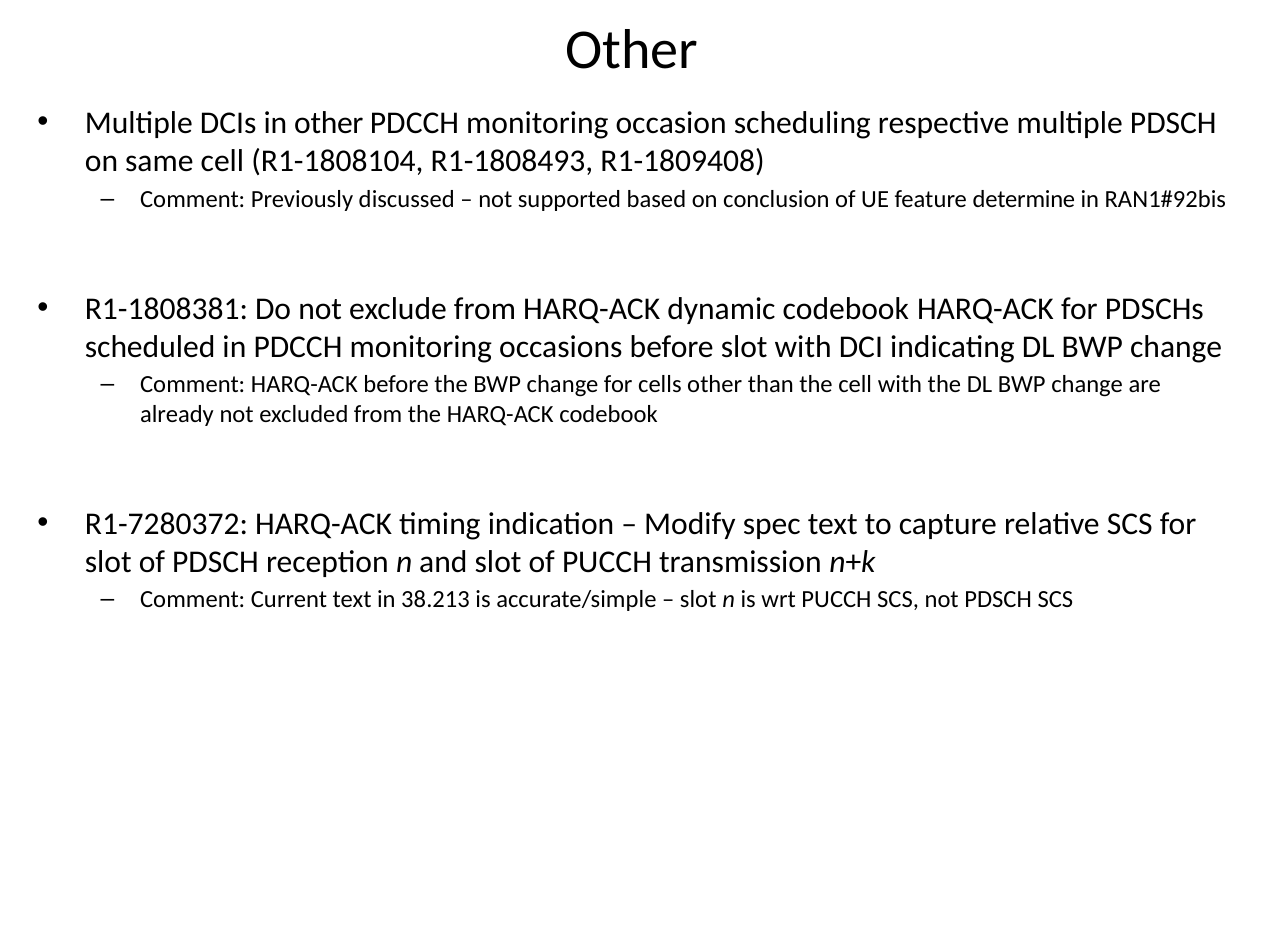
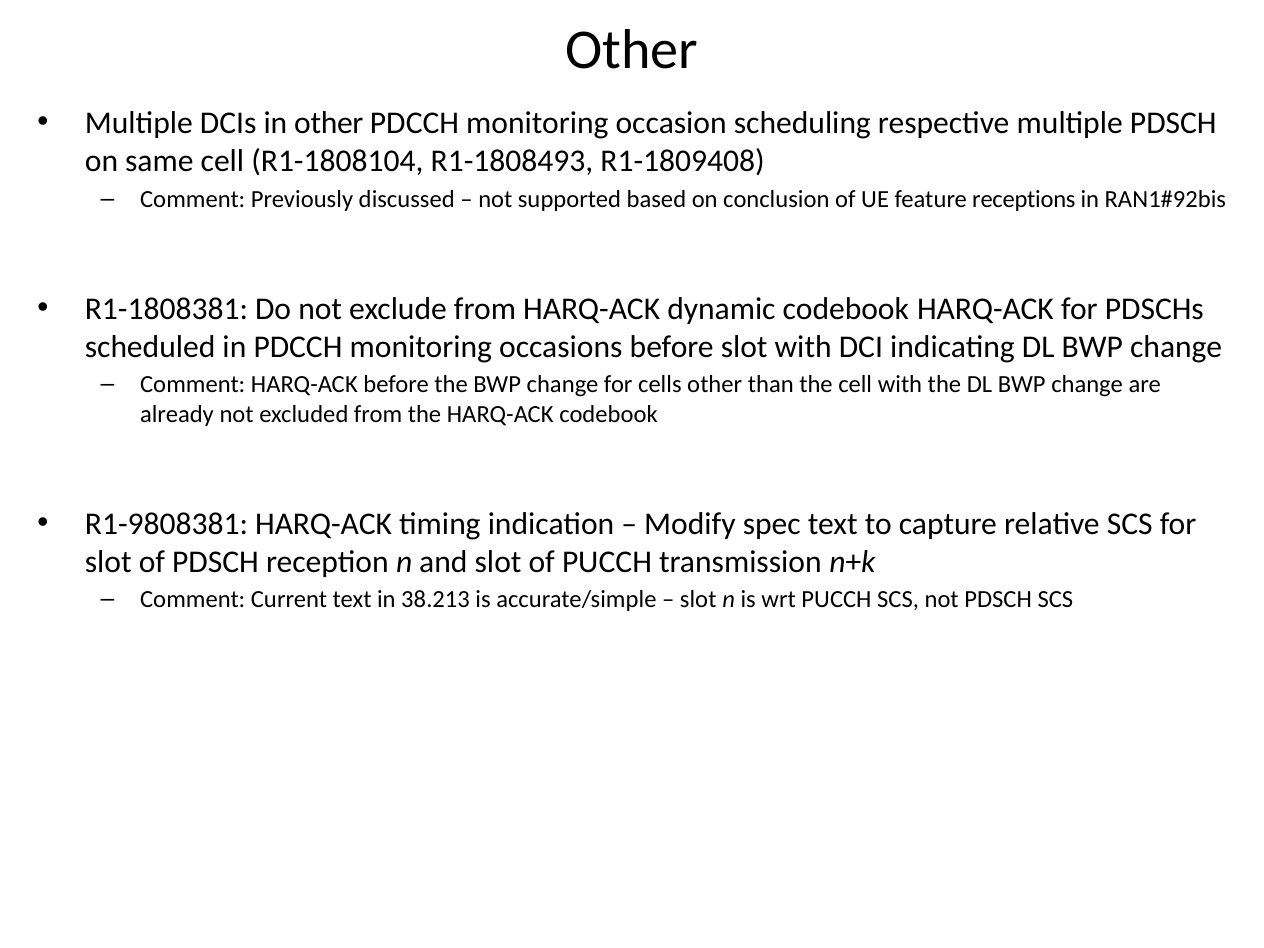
determine: determine -> receptions
R1-7280372: R1-7280372 -> R1-9808381
